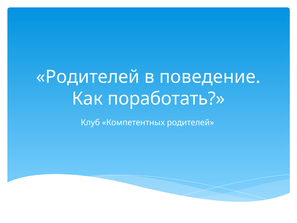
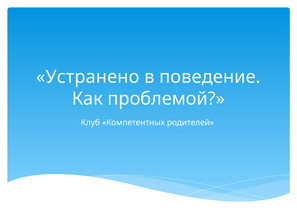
Родителей at (88, 77): Родителей -> Устранено
поработать: поработать -> проблемой
